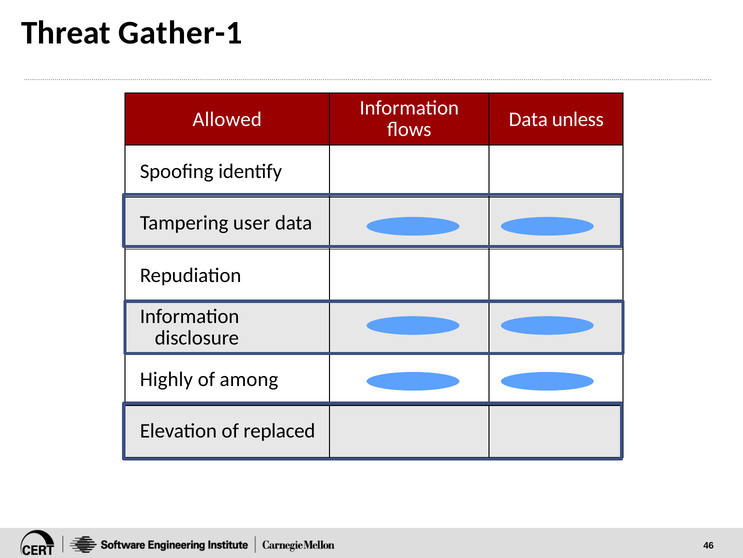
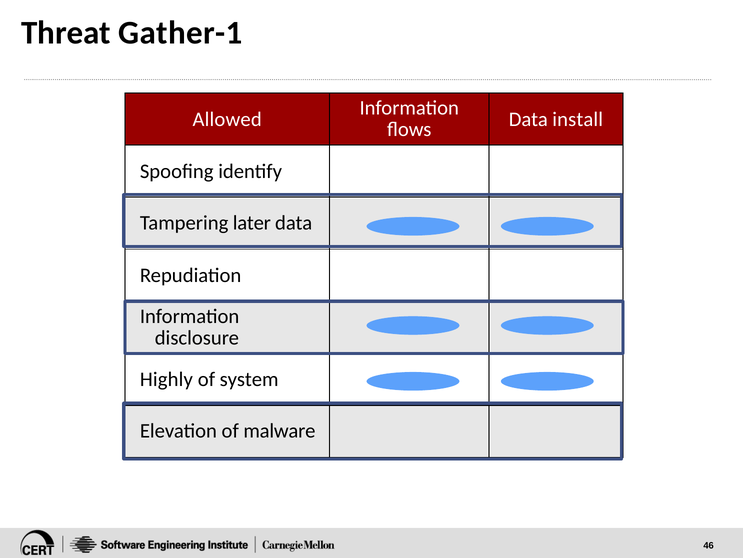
unless: unless -> install
user: user -> later
among: among -> system
replaced: replaced -> malware
